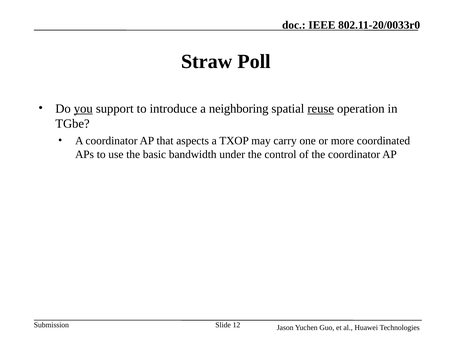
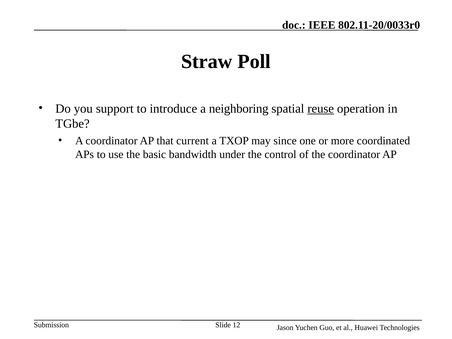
you underline: present -> none
aspects: aspects -> current
carry: carry -> since
